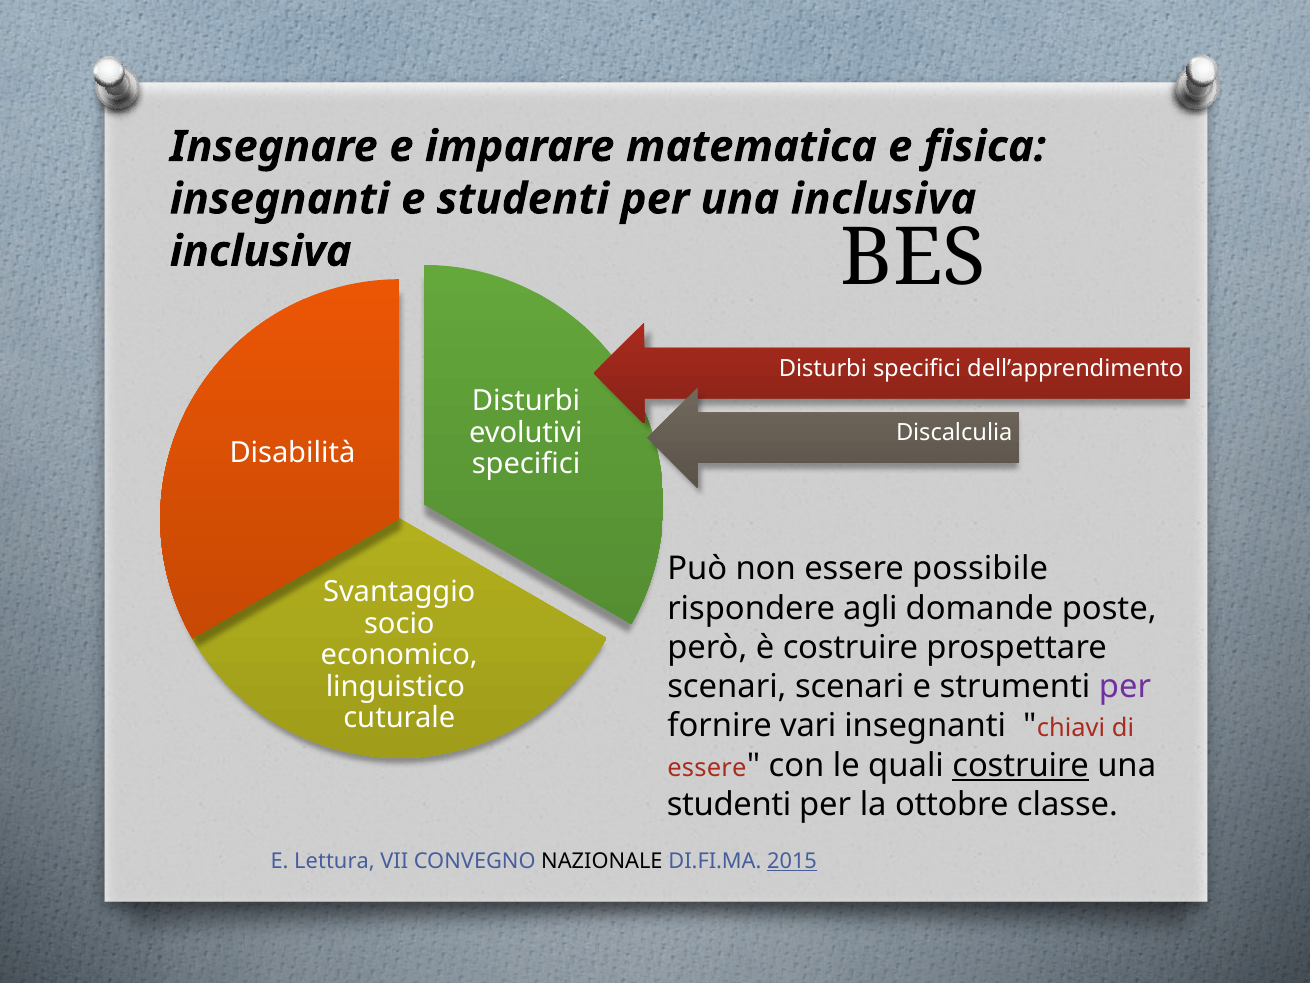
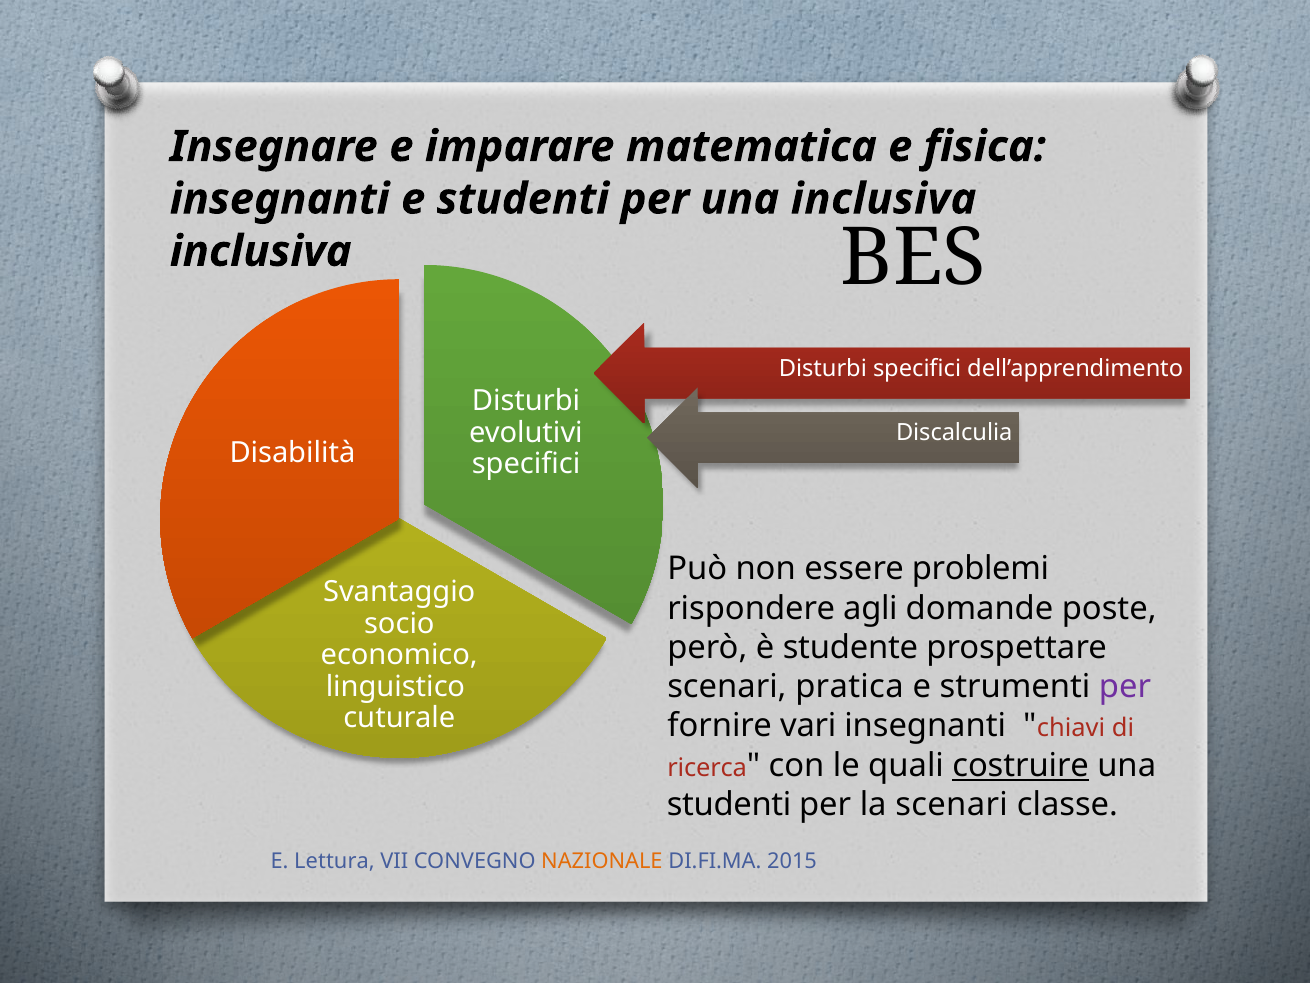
possibile: possibile -> problemi
è costruire: costruire -> studente
scenari scenari: scenari -> pratica
essere at (707, 767): essere -> ricerca
la ottobre: ottobre -> scenari
NAZIONALE colour: black -> orange
2015 underline: present -> none
